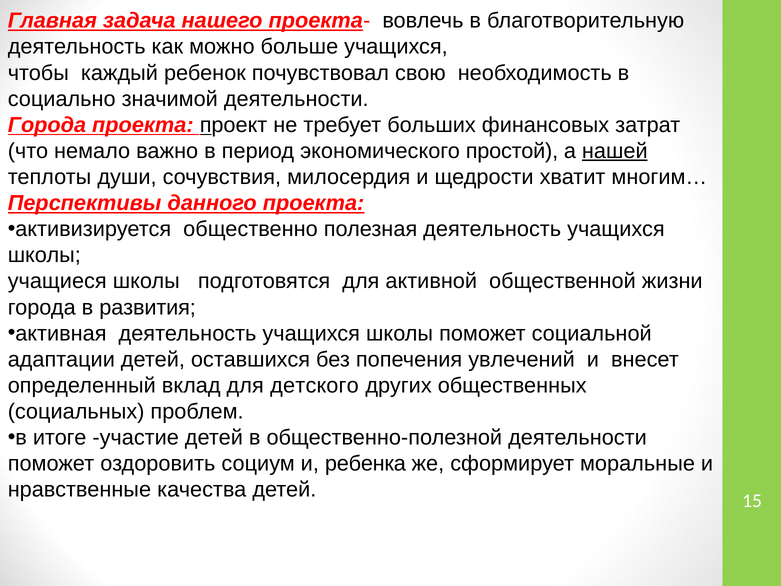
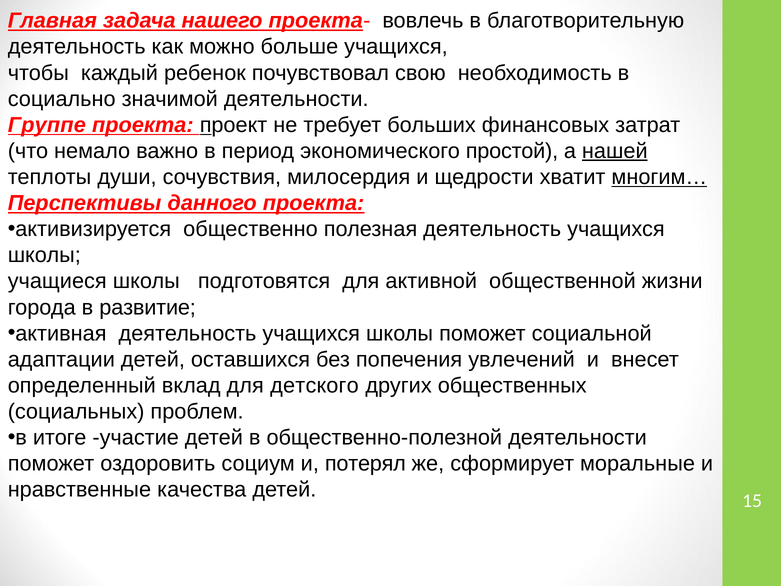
Города at (47, 125): Города -> Группе
многим… underline: none -> present
развития: развития -> развитие
ребенка: ребенка -> потерял
